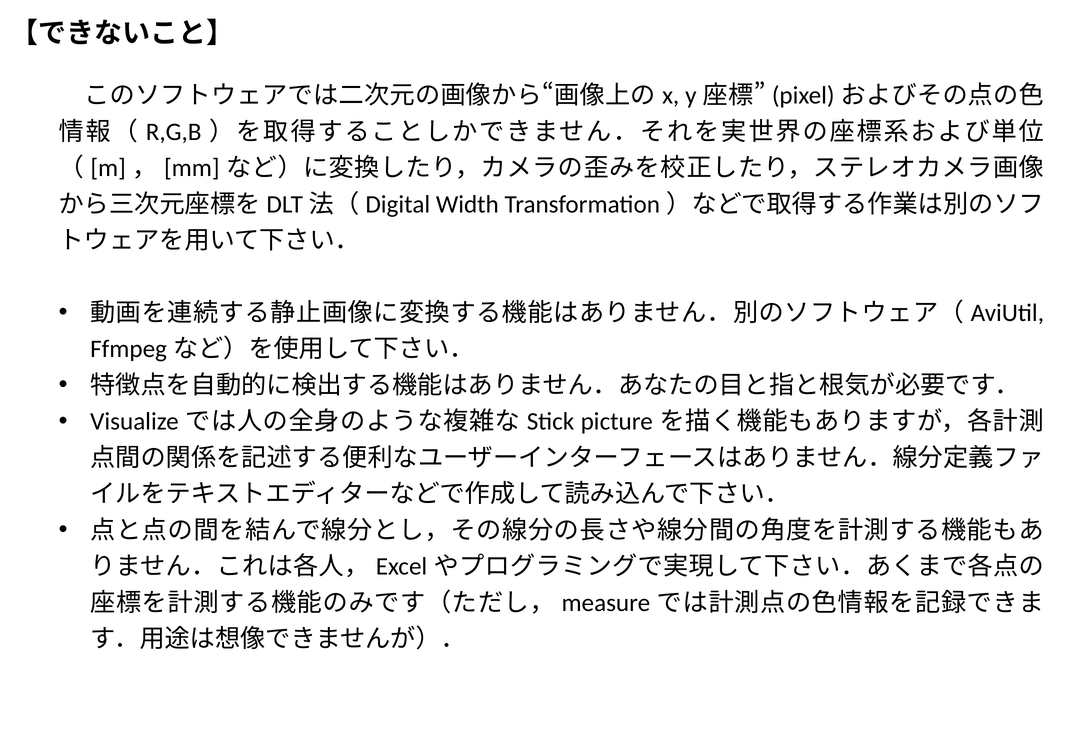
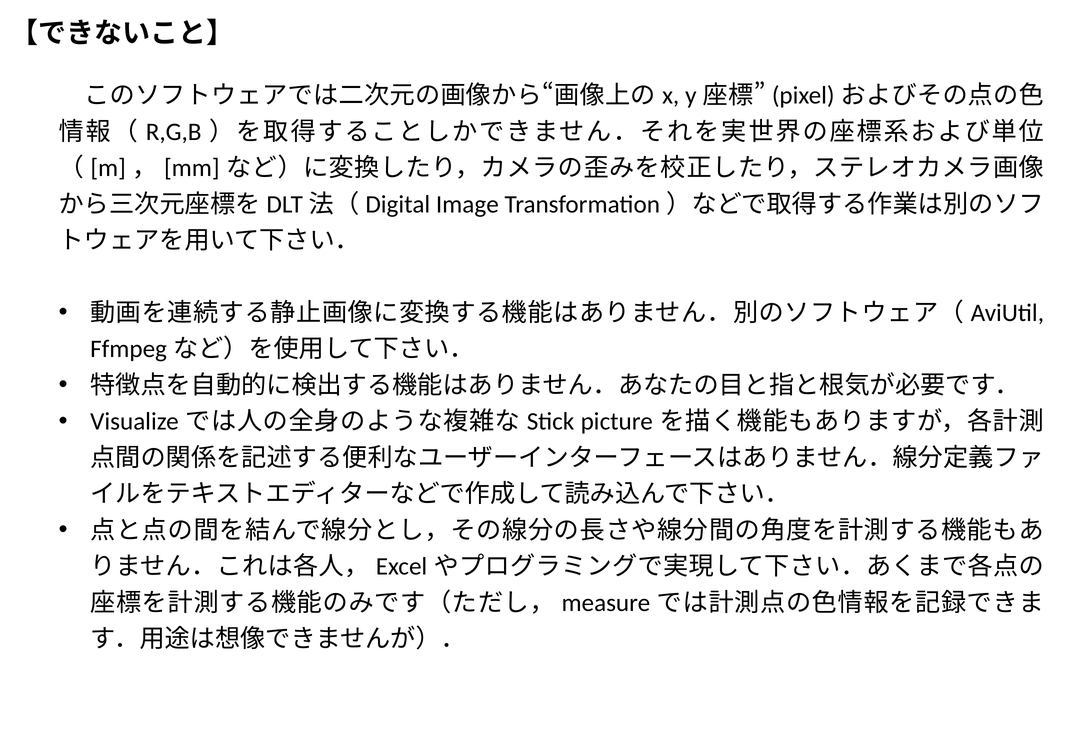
Width: Width -> Image
